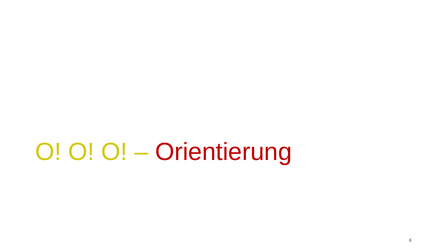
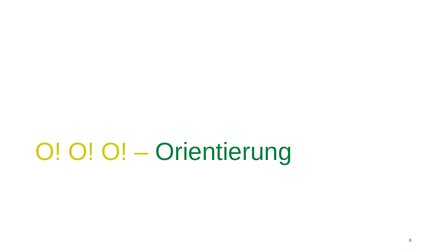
Orientierung colour: red -> green
